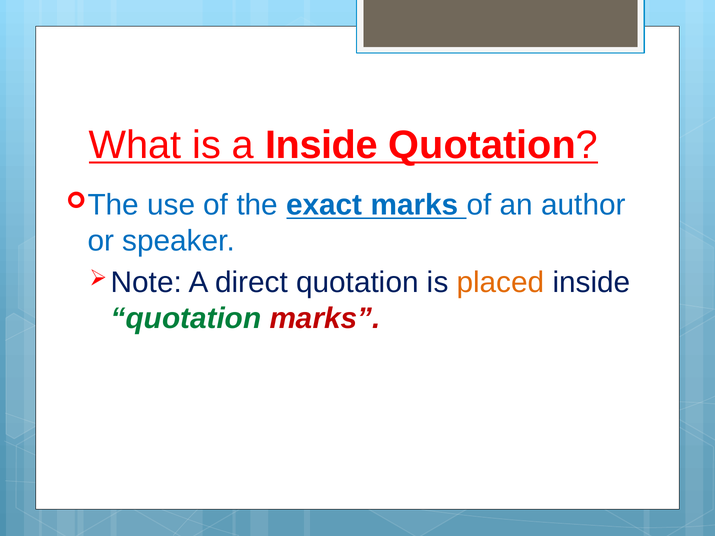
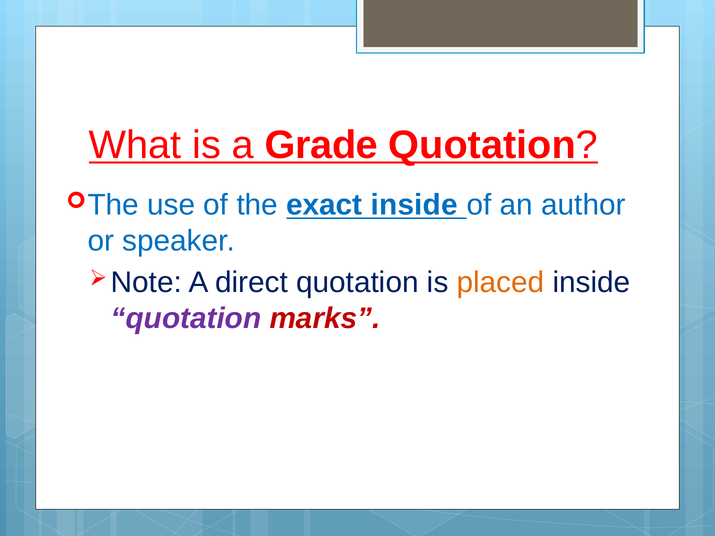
a Inside: Inside -> Grade
exact marks: marks -> inside
quotation at (186, 318) colour: green -> purple
